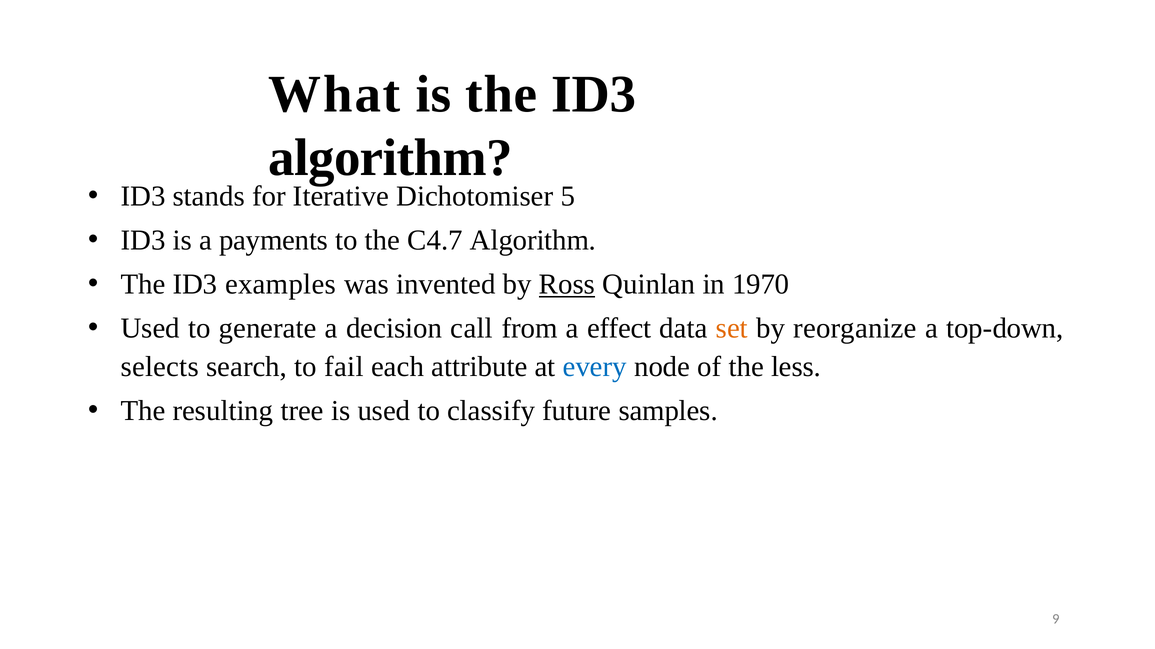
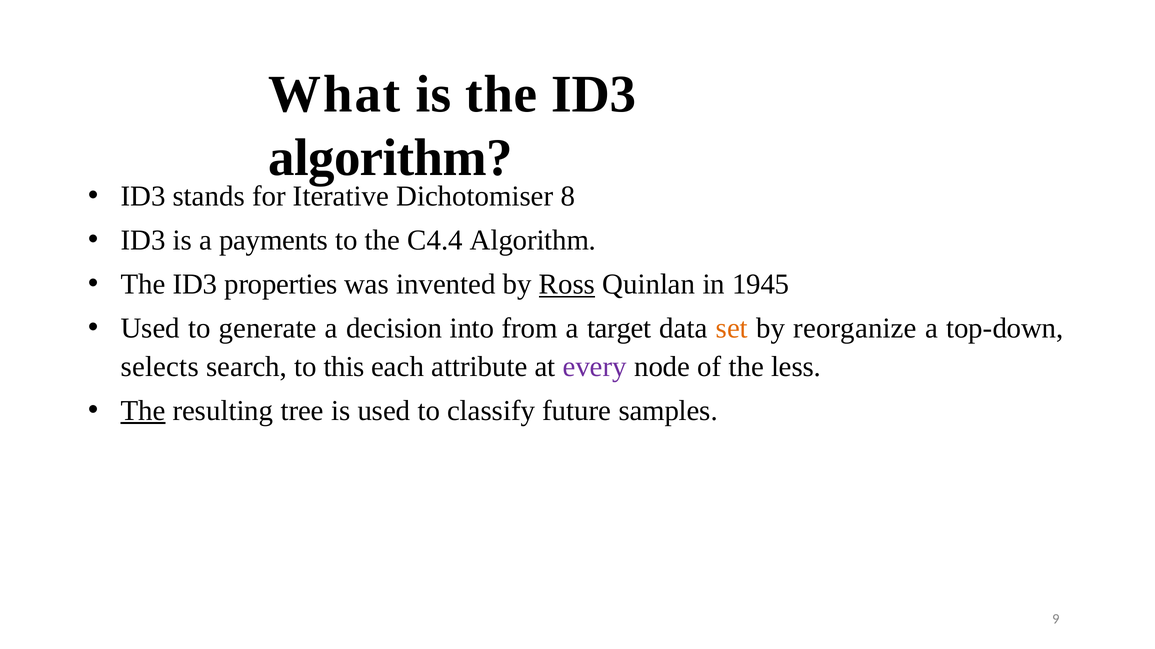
5: 5 -> 8
C4.7: C4.7 -> C4.4
examples: examples -> properties
1970: 1970 -> 1945
call: call -> into
effect: effect -> target
fail: fail -> this
every colour: blue -> purple
The at (143, 411) underline: none -> present
